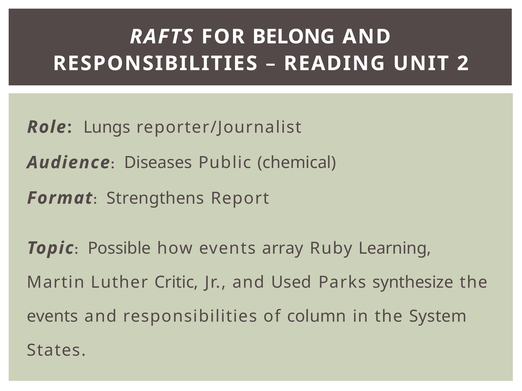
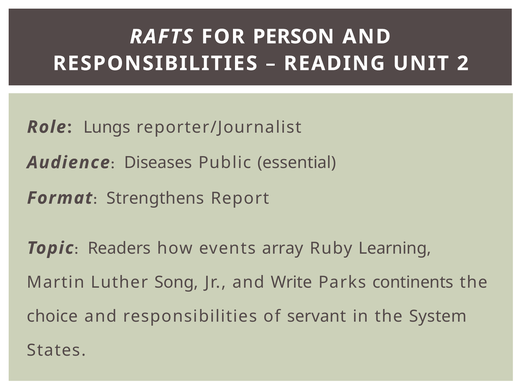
BELONG: BELONG -> PERSON
chemical: chemical -> essential
Possible: Possible -> Readers
Critic: Critic -> Song
Used: Used -> Write
synthesize: synthesize -> continents
events at (53, 317): events -> choice
column: column -> servant
